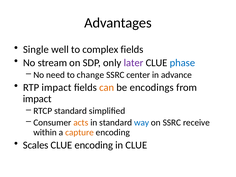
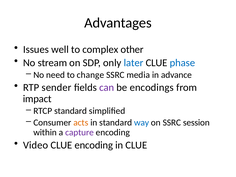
Single: Single -> Issues
complex fields: fields -> other
later colour: purple -> blue
center: center -> media
RTP impact: impact -> sender
can colour: orange -> purple
receive: receive -> session
capture colour: orange -> purple
Scales: Scales -> Video
